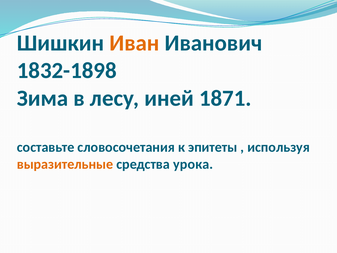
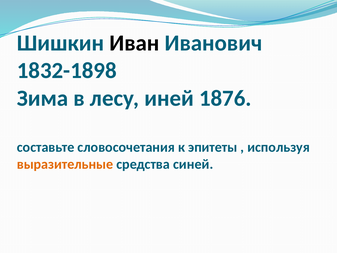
Иван colour: orange -> black
1871: 1871 -> 1876
урока: урока -> синей
